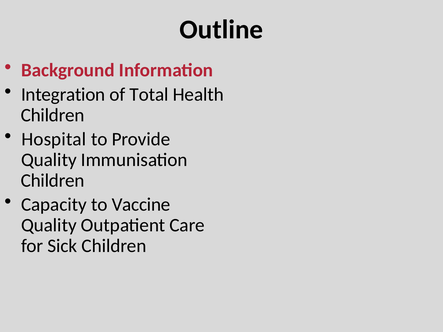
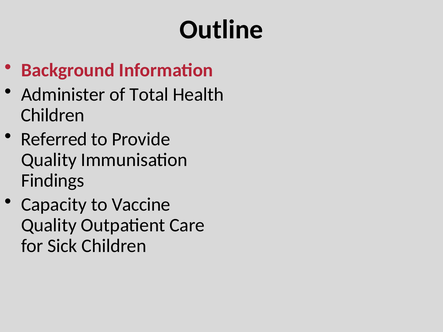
Integration: Integration -> Administer
Hospital: Hospital -> Referred
Children at (53, 181): Children -> Findings
